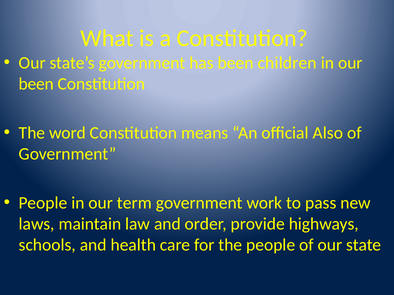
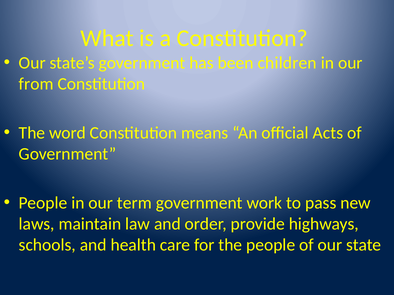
been at (36, 84): been -> from
Also: Also -> Acts
